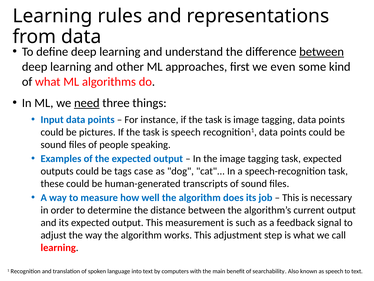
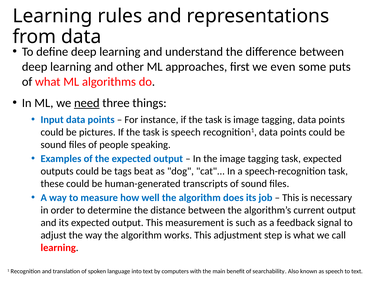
between at (322, 52) underline: present -> none
kind: kind -> puts
case: case -> beat
